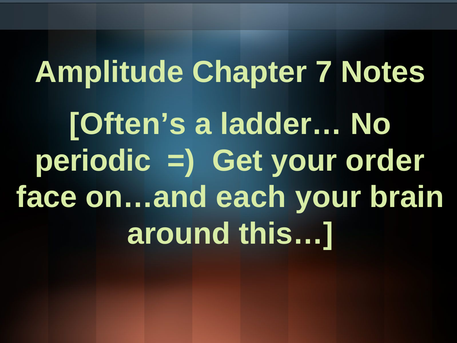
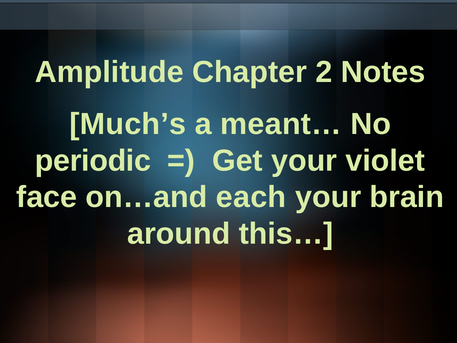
7: 7 -> 2
Often’s: Often’s -> Much’s
ladder…: ladder… -> meant…
order: order -> violet
